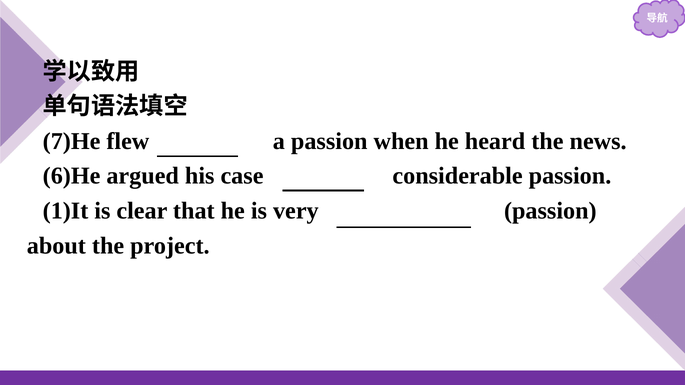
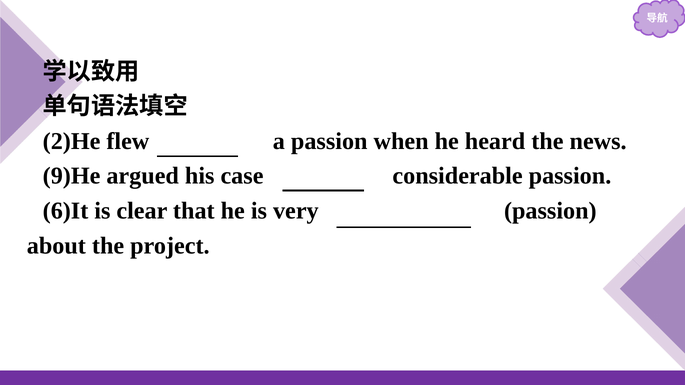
7)He: 7)He -> 2)He
6)He: 6)He -> 9)He
1)It: 1)It -> 6)It
